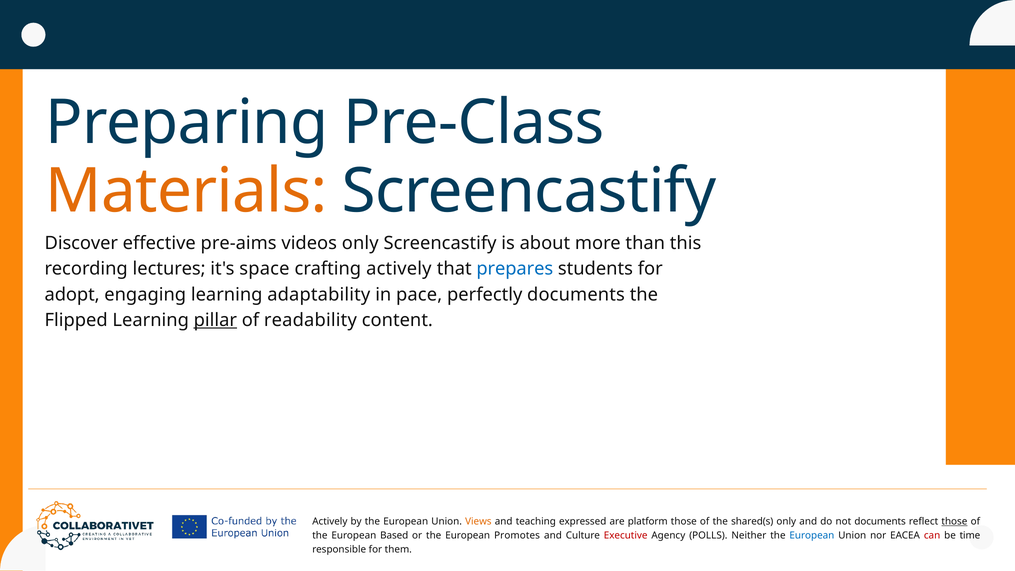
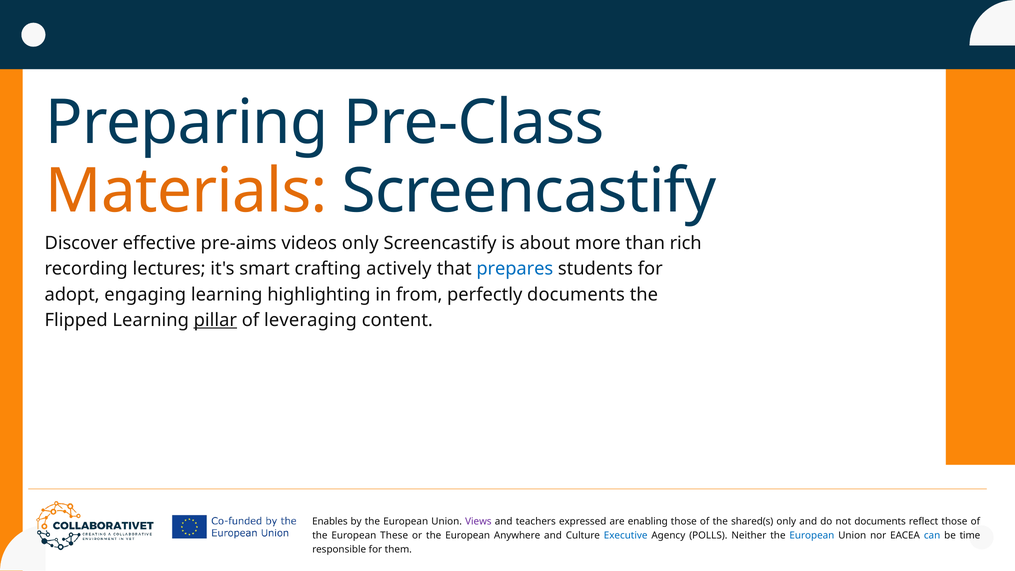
this: this -> rich
space: space -> smart
adaptability: adaptability -> highlighting
pace: pace -> from
readability: readability -> leveraging
Actively at (330, 522): Actively -> Enables
Views colour: orange -> purple
teaching: teaching -> teachers
platform: platform -> enabling
those at (954, 522) underline: present -> none
Based: Based -> These
Promotes: Promotes -> Anywhere
Executive colour: red -> blue
can colour: red -> blue
